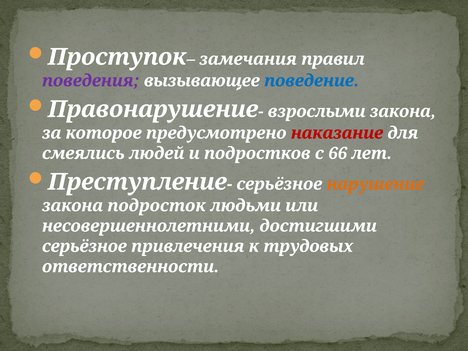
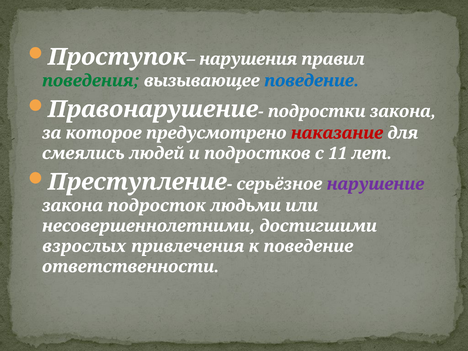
замечания: замечания -> нарушения
поведения colour: purple -> green
взрослыми: взрослыми -> подростки
66: 66 -> 11
нарушение colour: orange -> purple
серьёзное at (84, 246): серьёзное -> взрослых
к трудовых: трудовых -> поведение
